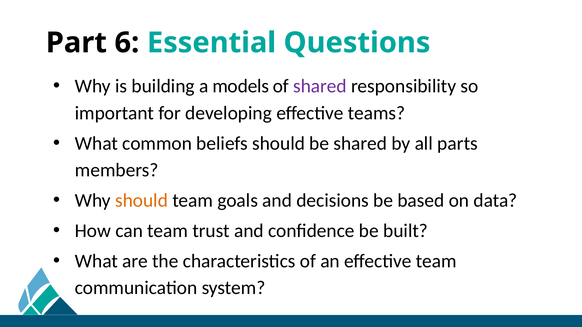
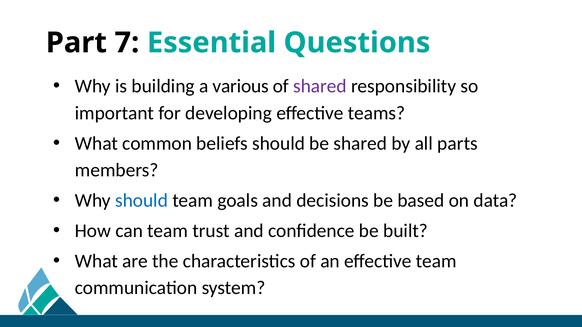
6: 6 -> 7
models: models -> various
should at (142, 201) colour: orange -> blue
